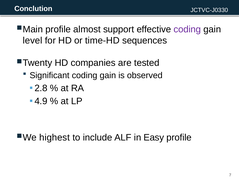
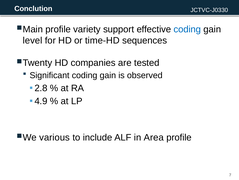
almost: almost -> variety
coding at (187, 29) colour: purple -> blue
highest: highest -> various
Easy: Easy -> Area
